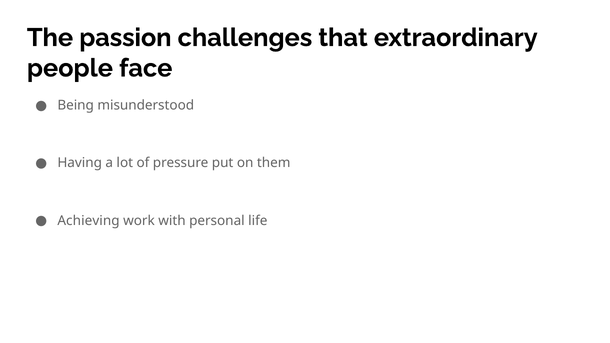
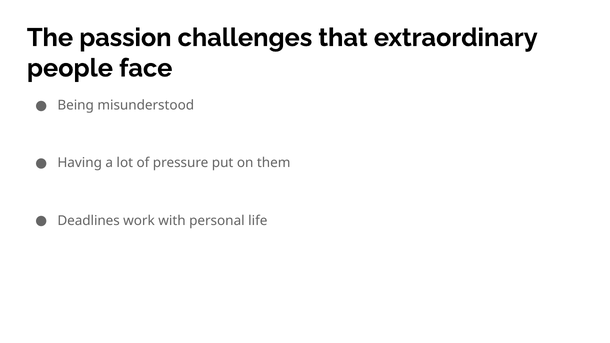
Achieving: Achieving -> Deadlines
